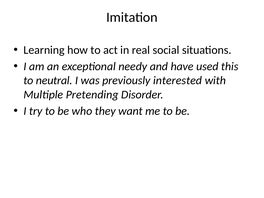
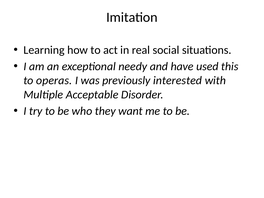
neutral: neutral -> operas
Pretending: Pretending -> Acceptable
